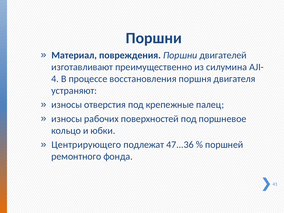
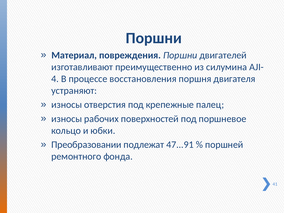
Центрирующего: Центрирующего -> Преобразовании
47...36: 47...36 -> 47...91
